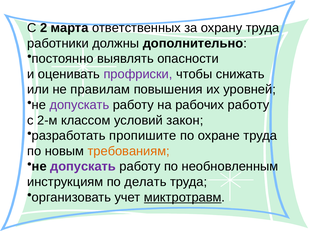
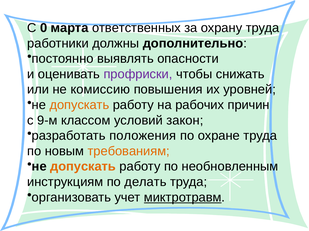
2: 2 -> 0
правилам: правилам -> комиссию
допускать at (79, 105) colour: purple -> orange
рабочих работу: работу -> причин
2-м: 2-м -> 9-м
пропишите: пропишите -> положения
допускать at (83, 167) colour: purple -> orange
